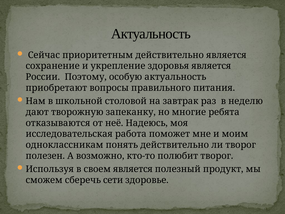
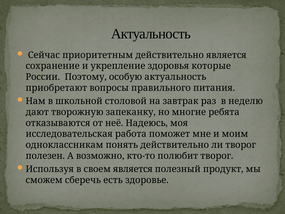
здоровья является: является -> которые
сети: сети -> есть
